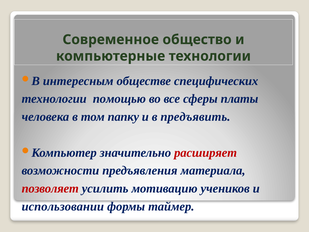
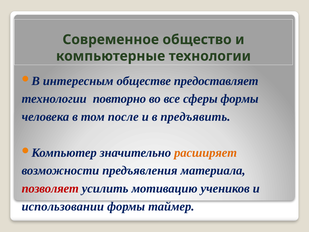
специфических: специфических -> предоставляет
помощью: помощью -> повторно
сферы платы: платы -> формы
папку: папку -> после
расширяет colour: red -> orange
